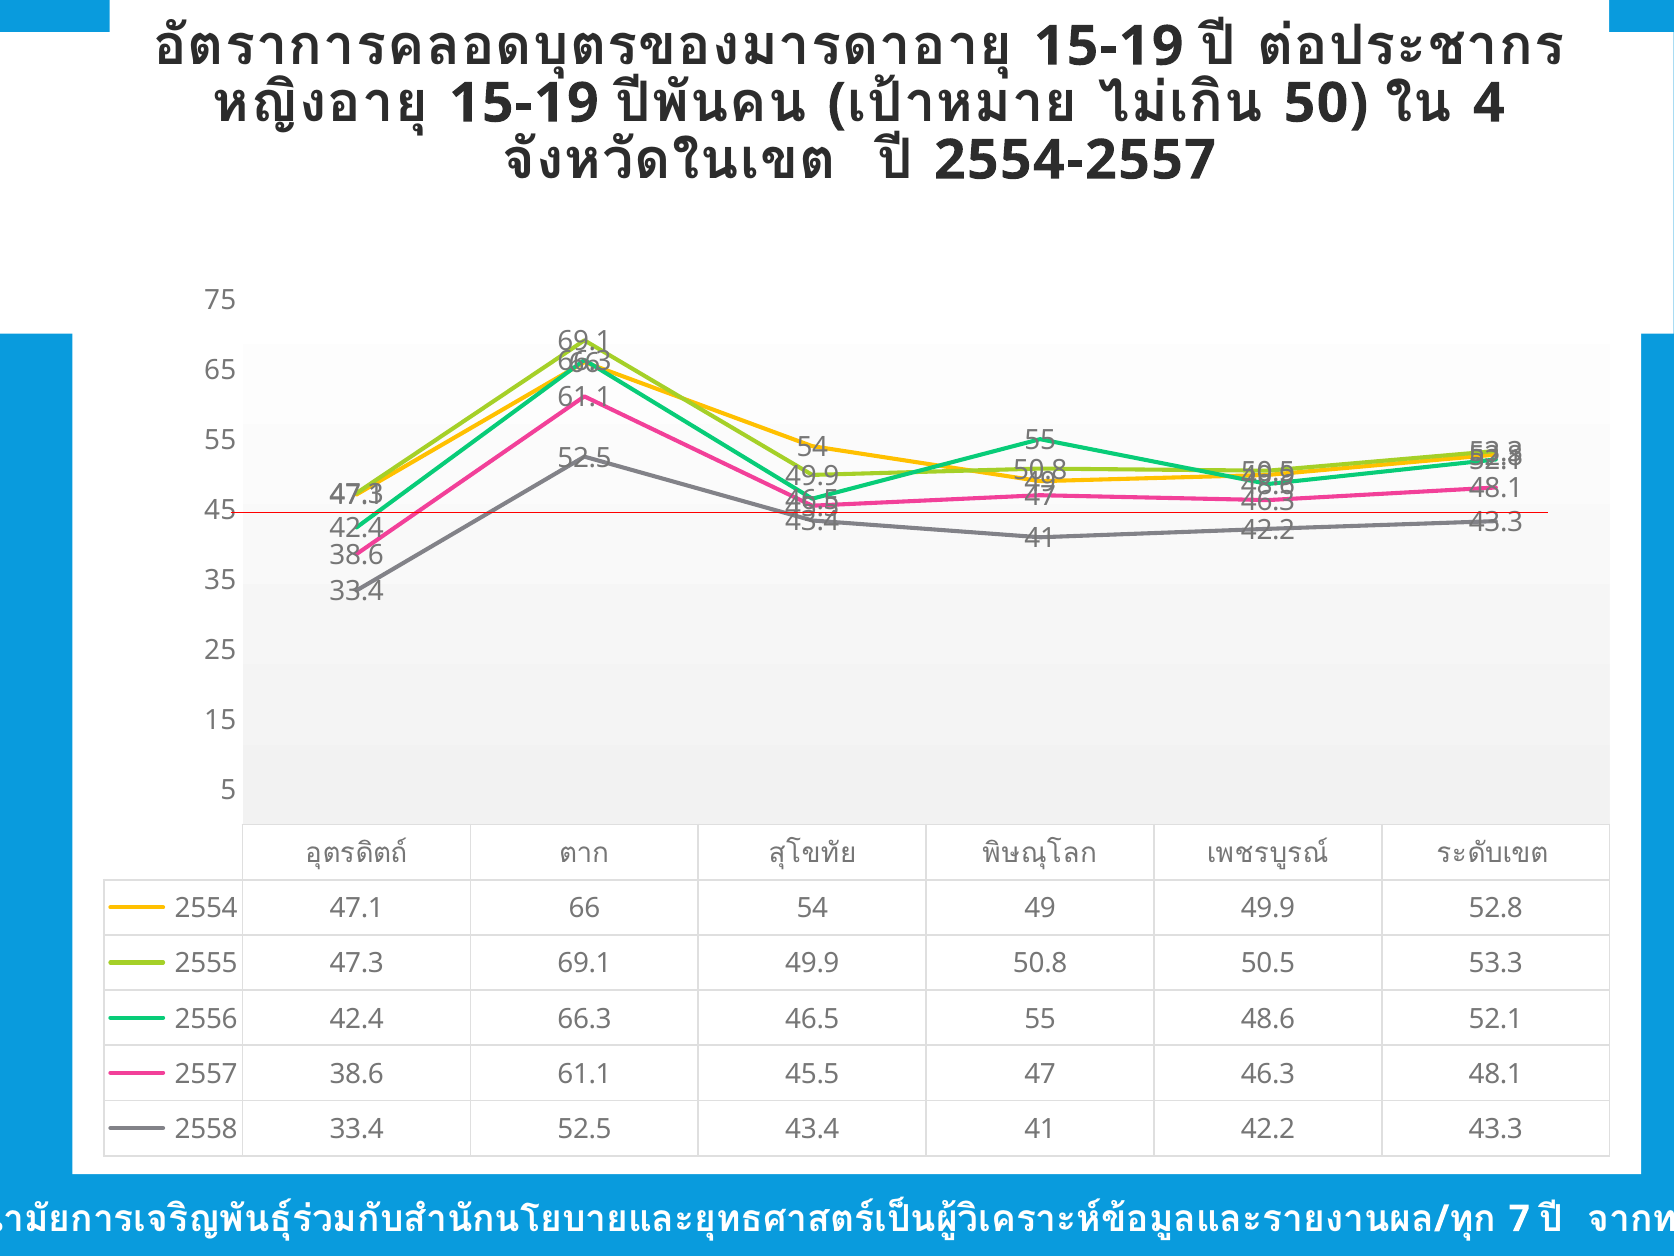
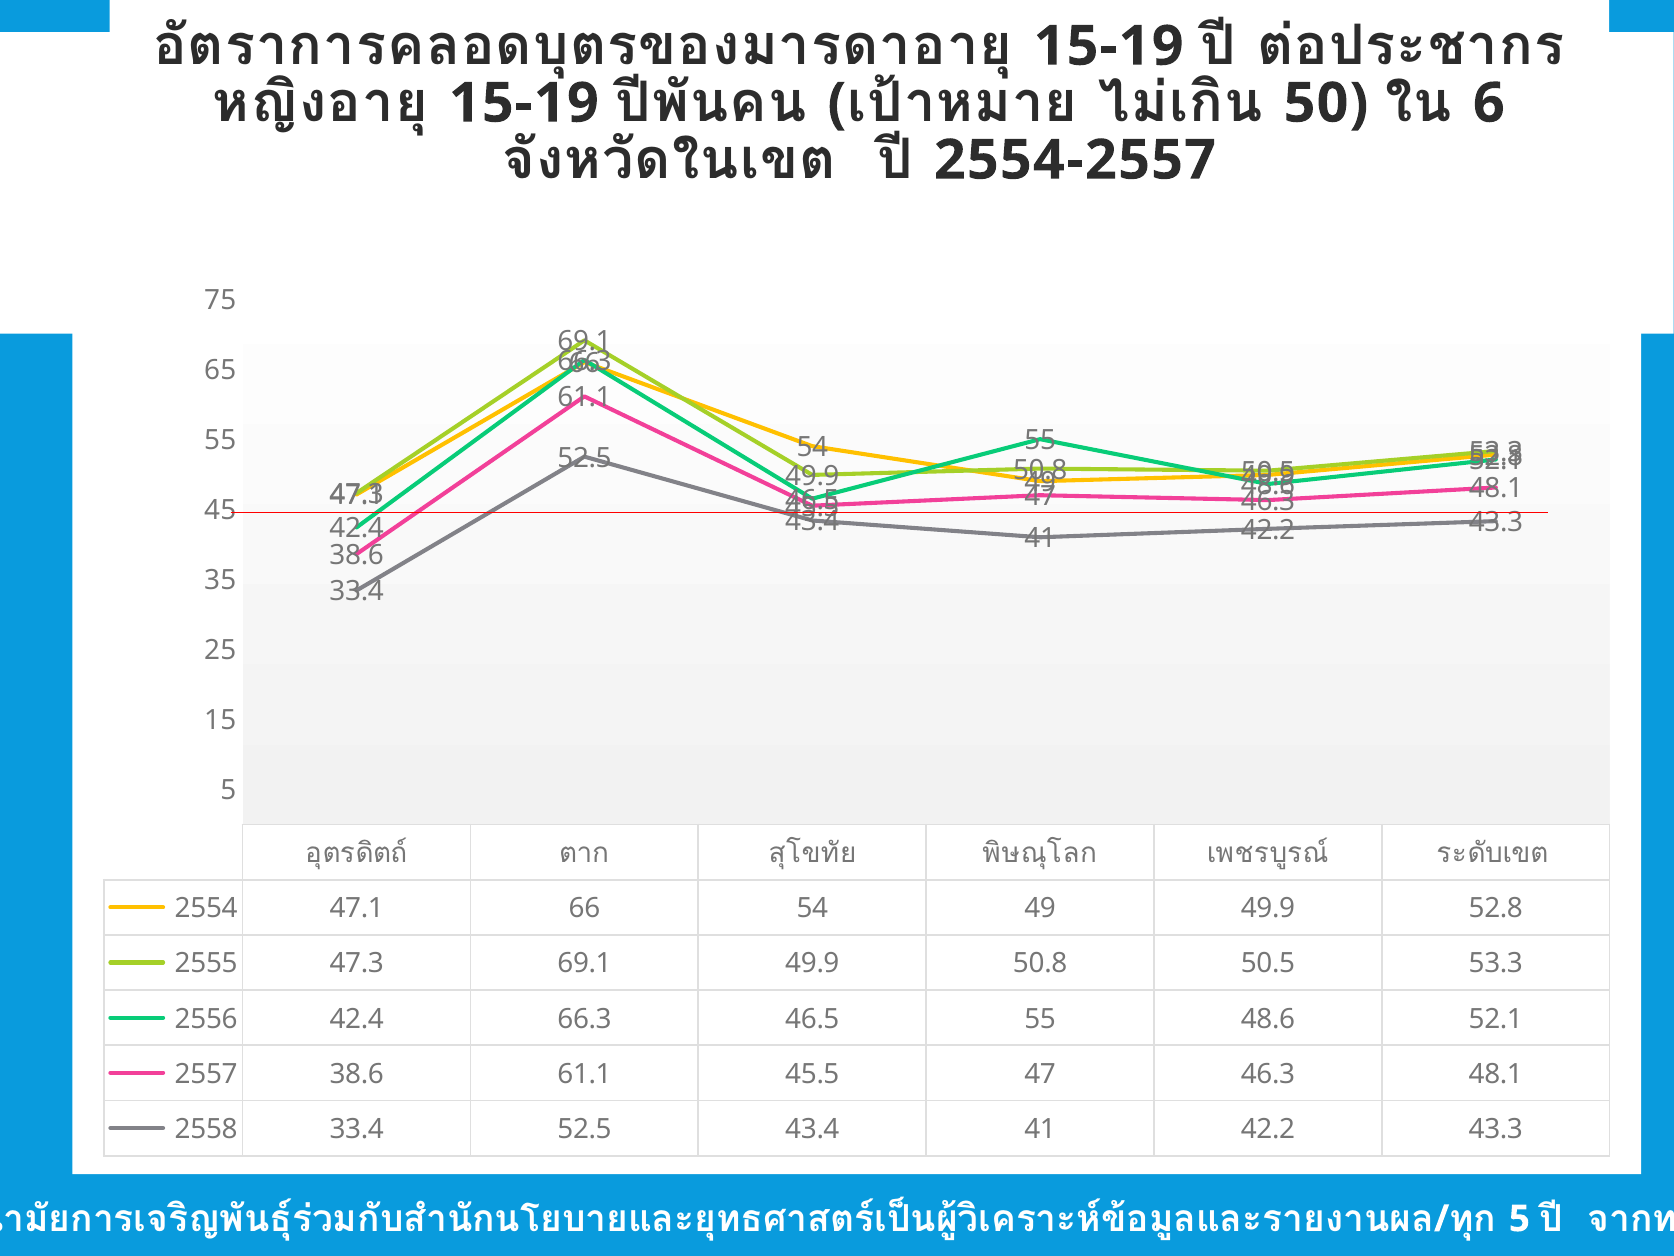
4: 4 -> 6
7 at (1519, 1218): 7 -> 5
